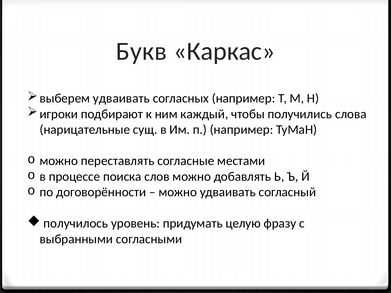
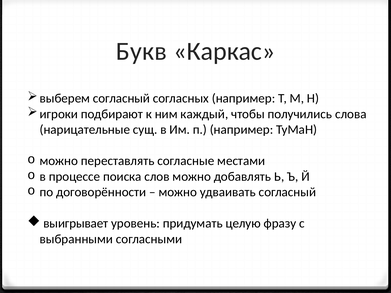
выберем удваивать: удваивать -> согласный
получилось: получилось -> выигрывает
